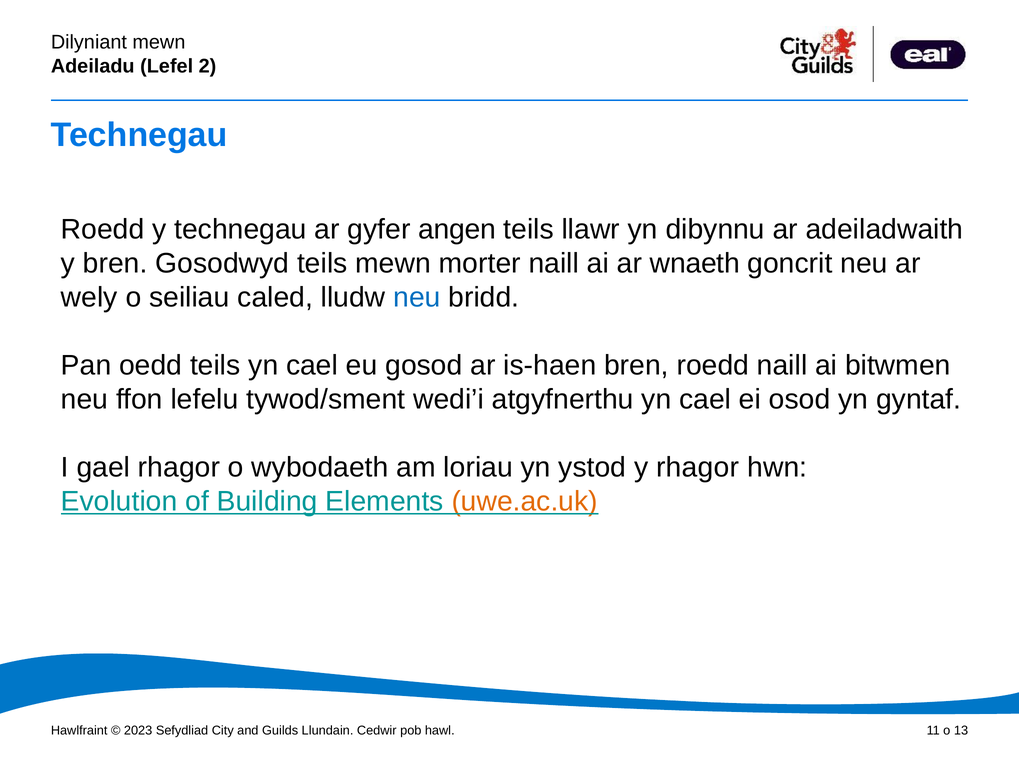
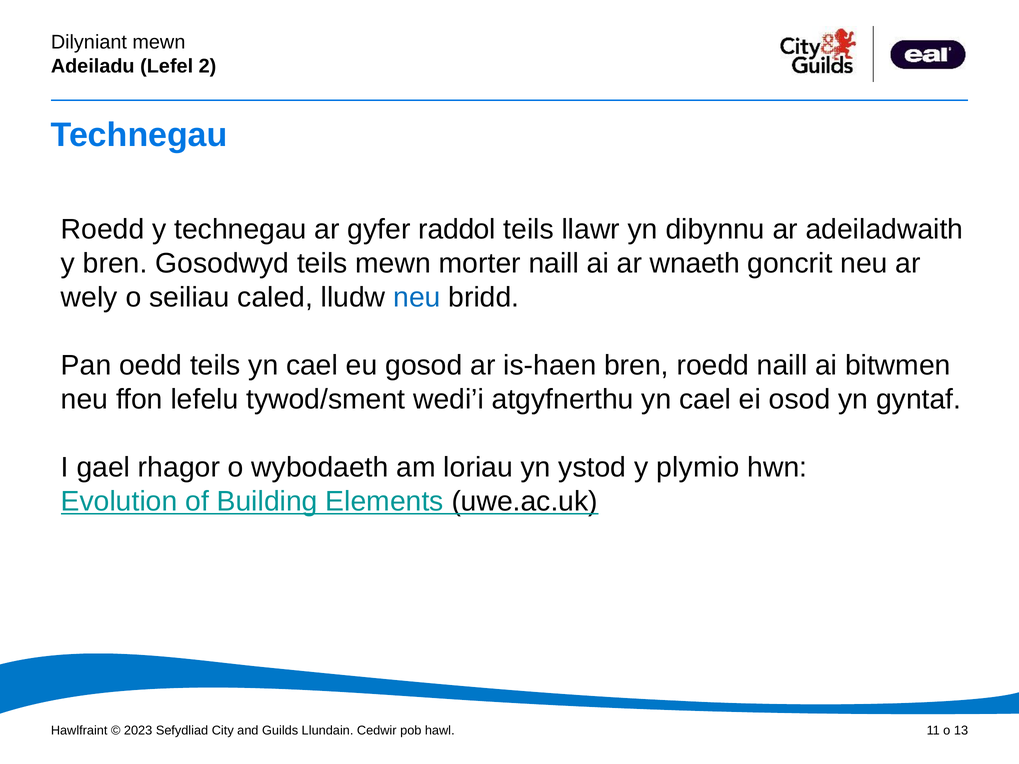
angen: angen -> raddol
y rhagor: rhagor -> plymio
uwe.ac.uk colour: orange -> black
